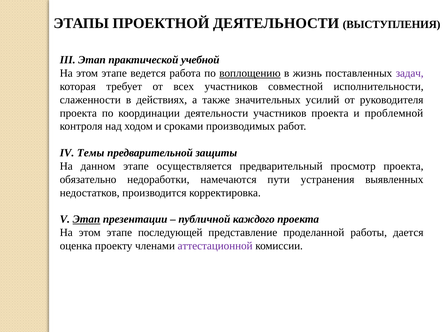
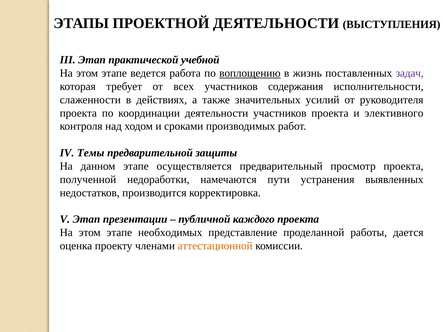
совместной: совместной -> содержания
проблемной: проблемной -> элективного
обязательно: обязательно -> полученной
Этап at (86, 219) underline: present -> none
последующей: последующей -> необходимых
аттестационной colour: purple -> orange
